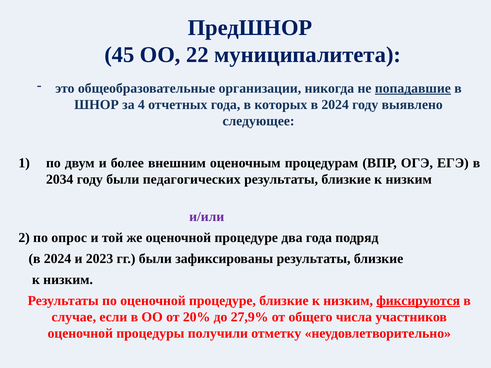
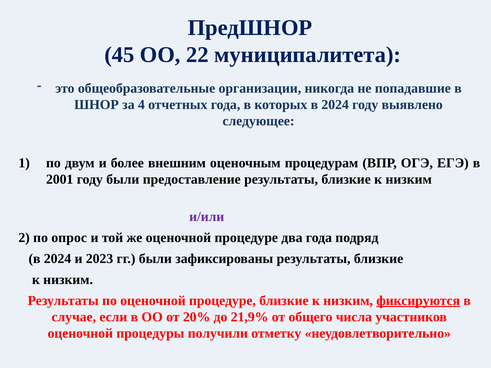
попадавшие underline: present -> none
2034: 2034 -> 2001
педагогических: педагогических -> предоставление
27,9%: 27,9% -> 21,9%
